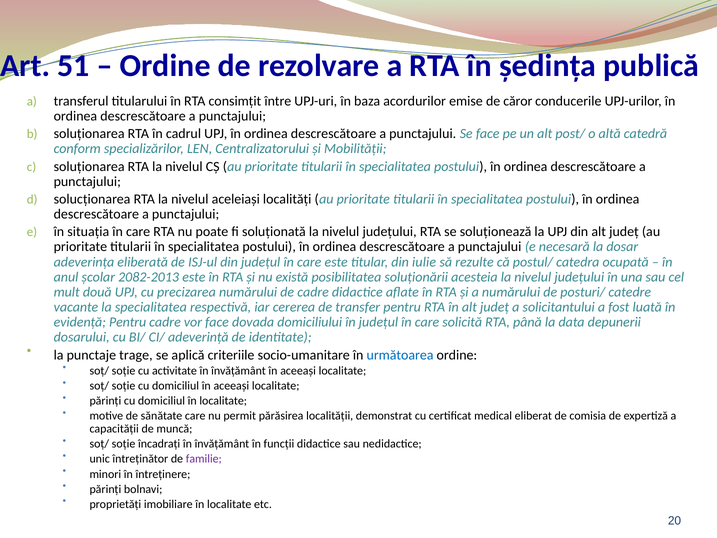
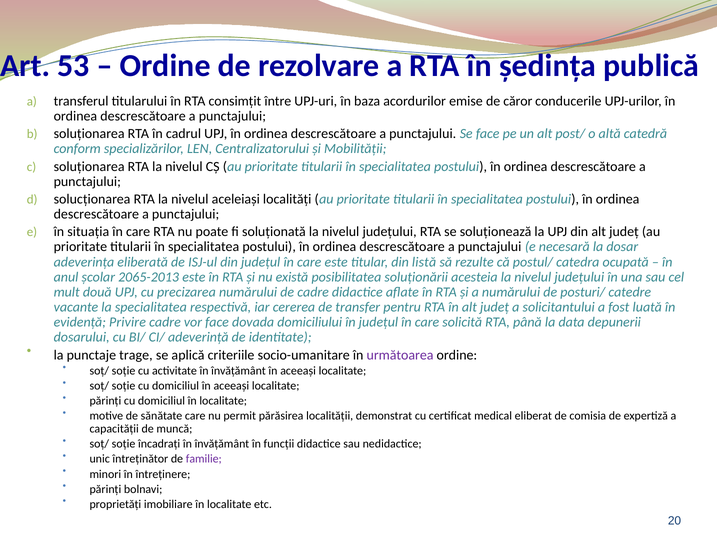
51: 51 -> 53
iulie: iulie -> listă
2082-2013: 2082-2013 -> 2065-2013
evidenţă Pentru: Pentru -> Privire
următoarea colour: blue -> purple
